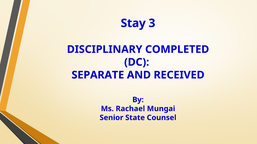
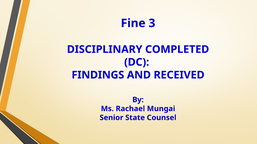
Stay: Stay -> Fine
SEPARATE: SEPARATE -> FINDINGS
